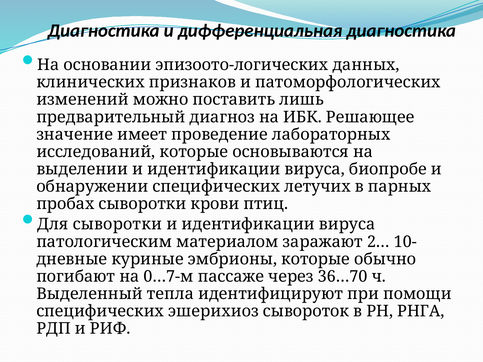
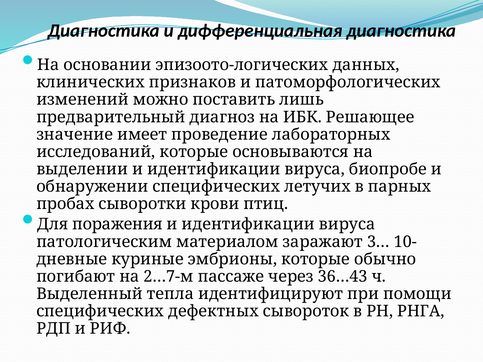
Для сыворотки: сыворотки -> поражения
2…: 2… -> 3…
0…7-м: 0…7-м -> 2…7-м
36…70: 36…70 -> 36…43
эшерихиоз: эшерихиоз -> дефектных
